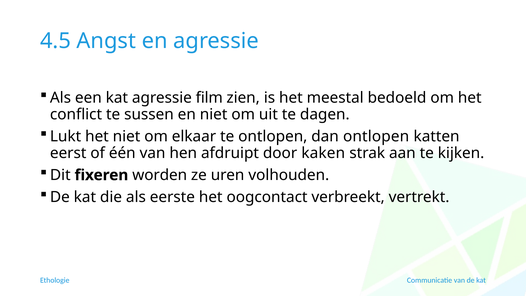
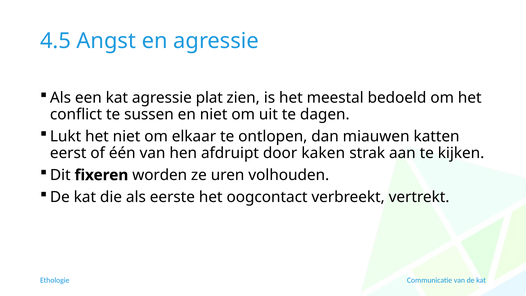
film: film -> plat
dan ontlopen: ontlopen -> miauwen
